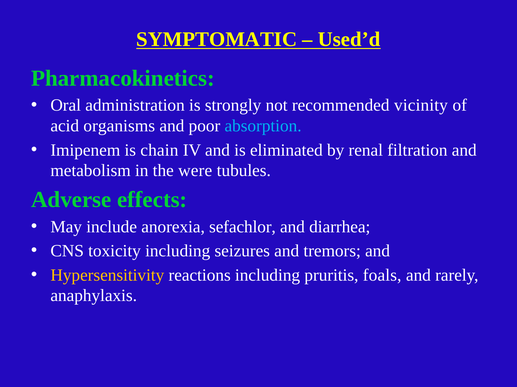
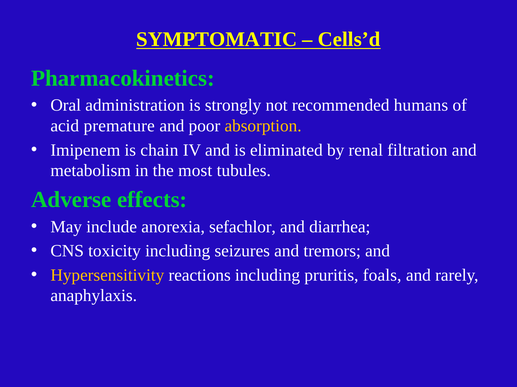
Used’d: Used’d -> Cells’d
vicinity: vicinity -> humans
organisms: organisms -> premature
absorption colour: light blue -> yellow
were: were -> most
